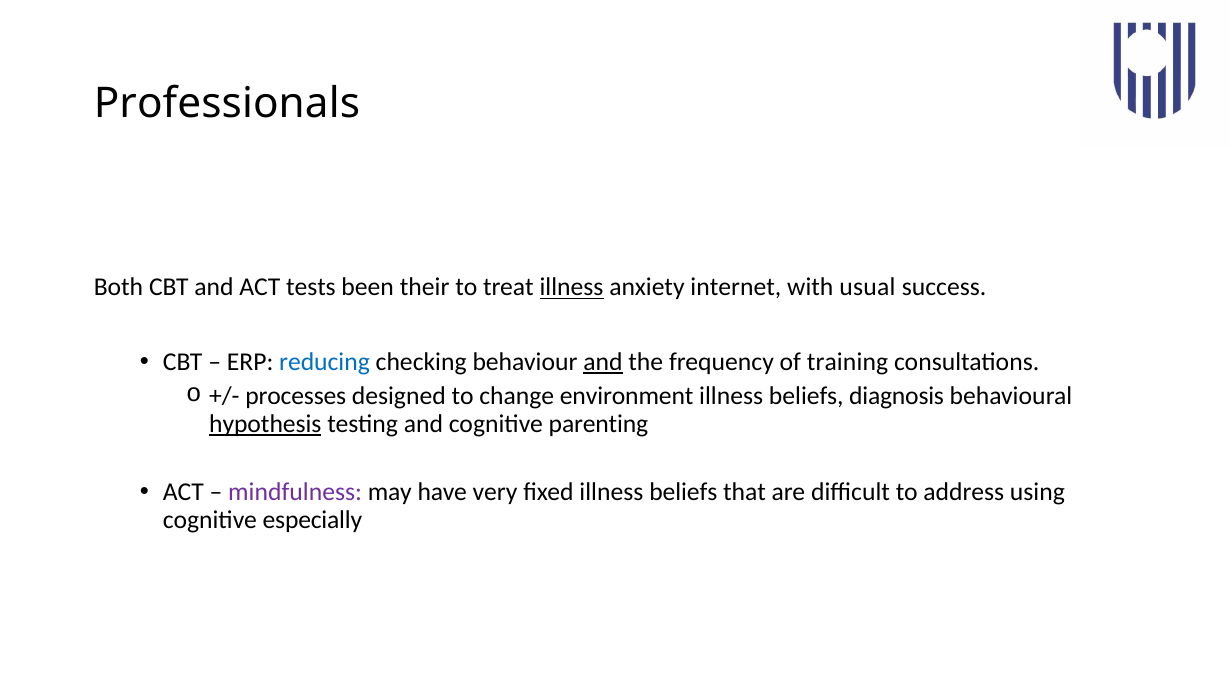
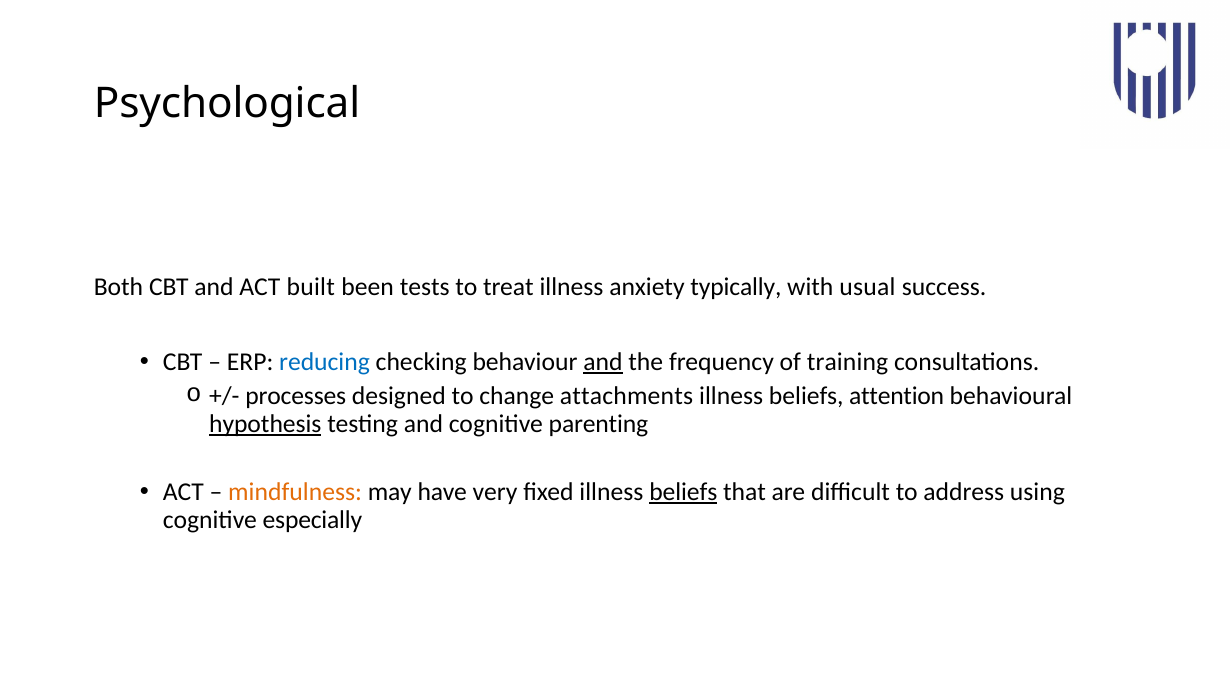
Professionals: Professionals -> Psychological
tests: tests -> built
their: their -> tests
illness at (572, 287) underline: present -> none
internet: internet -> typically
environment: environment -> attachments
diagnosis: diagnosis -> attention
mindfulness colour: purple -> orange
beliefs at (683, 492) underline: none -> present
